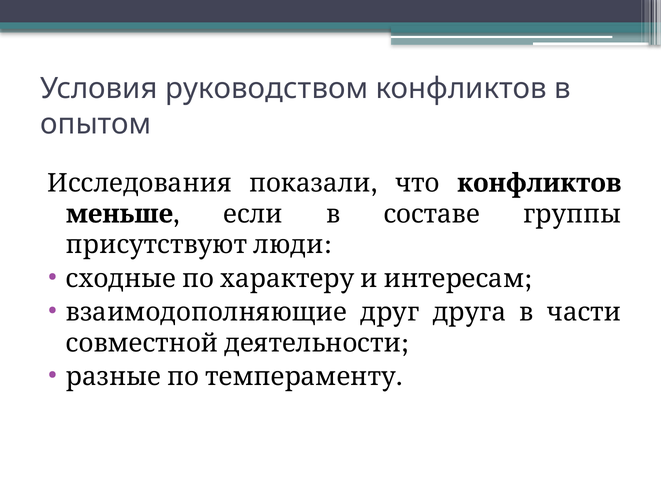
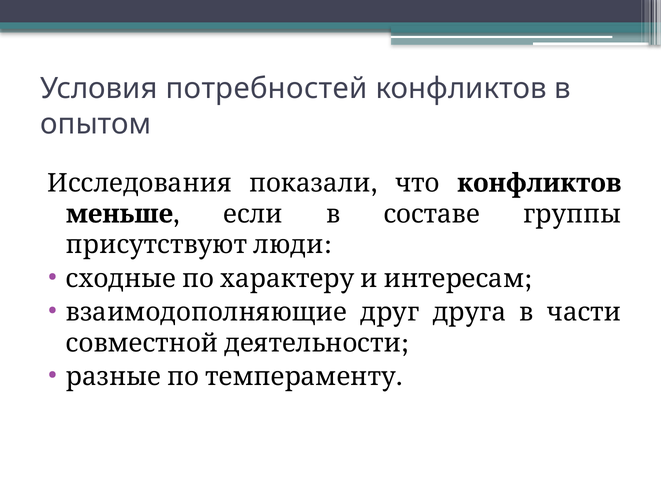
руководством: руководством -> потребностей
